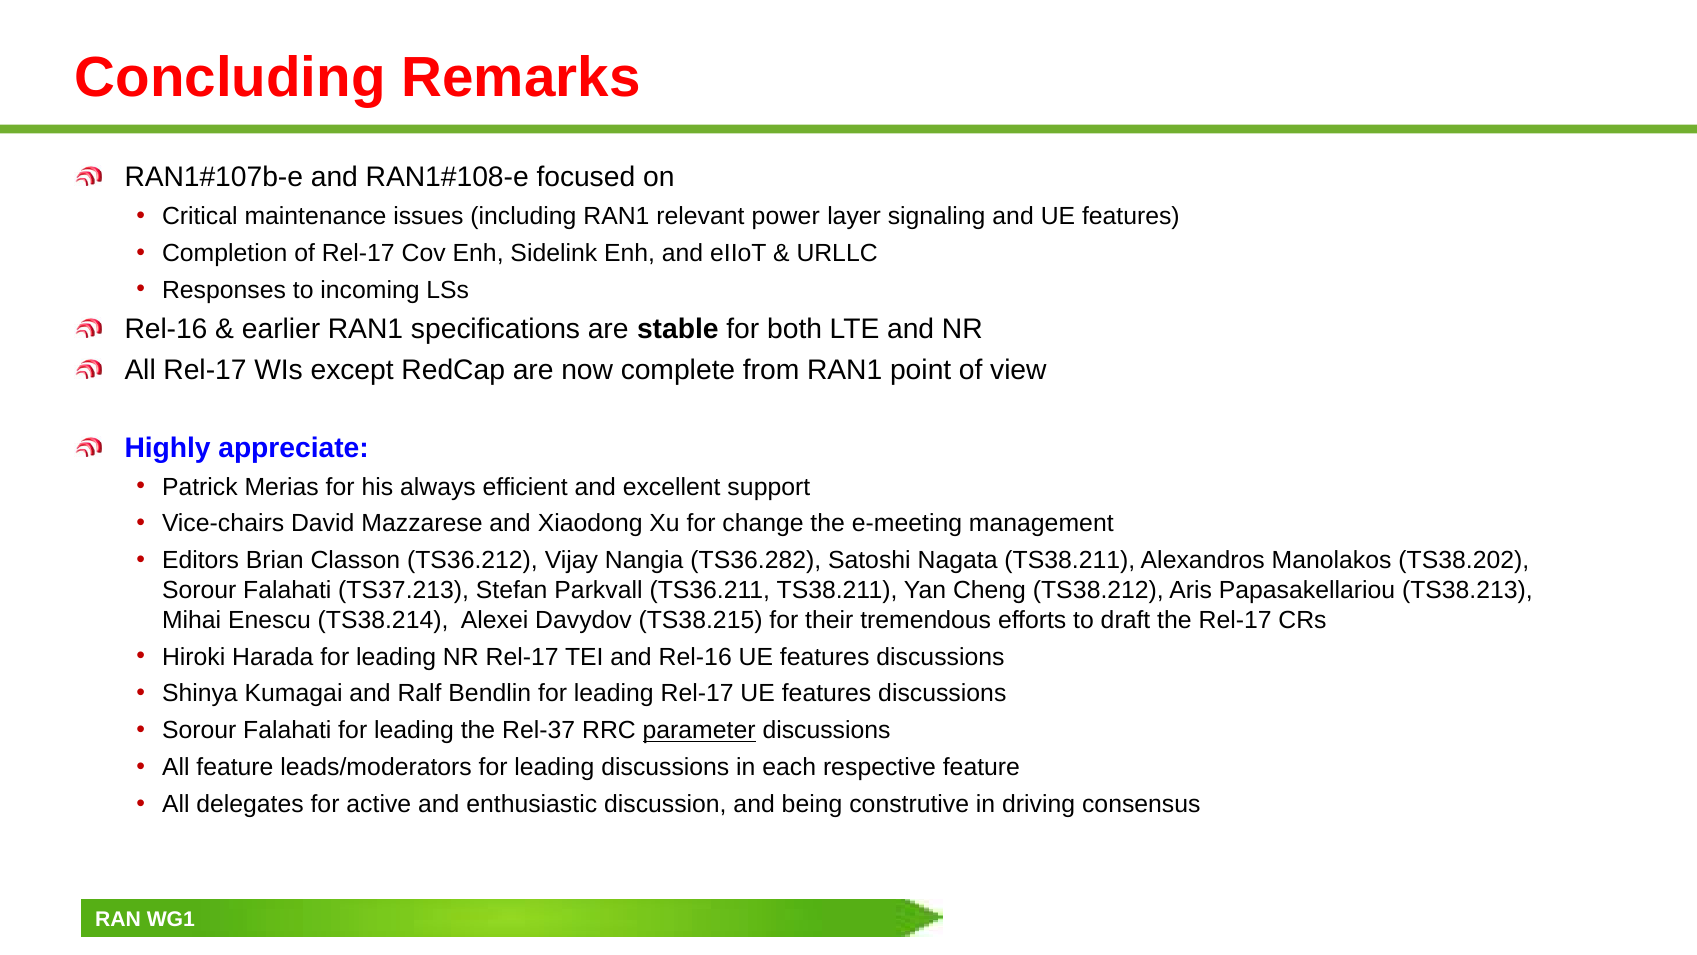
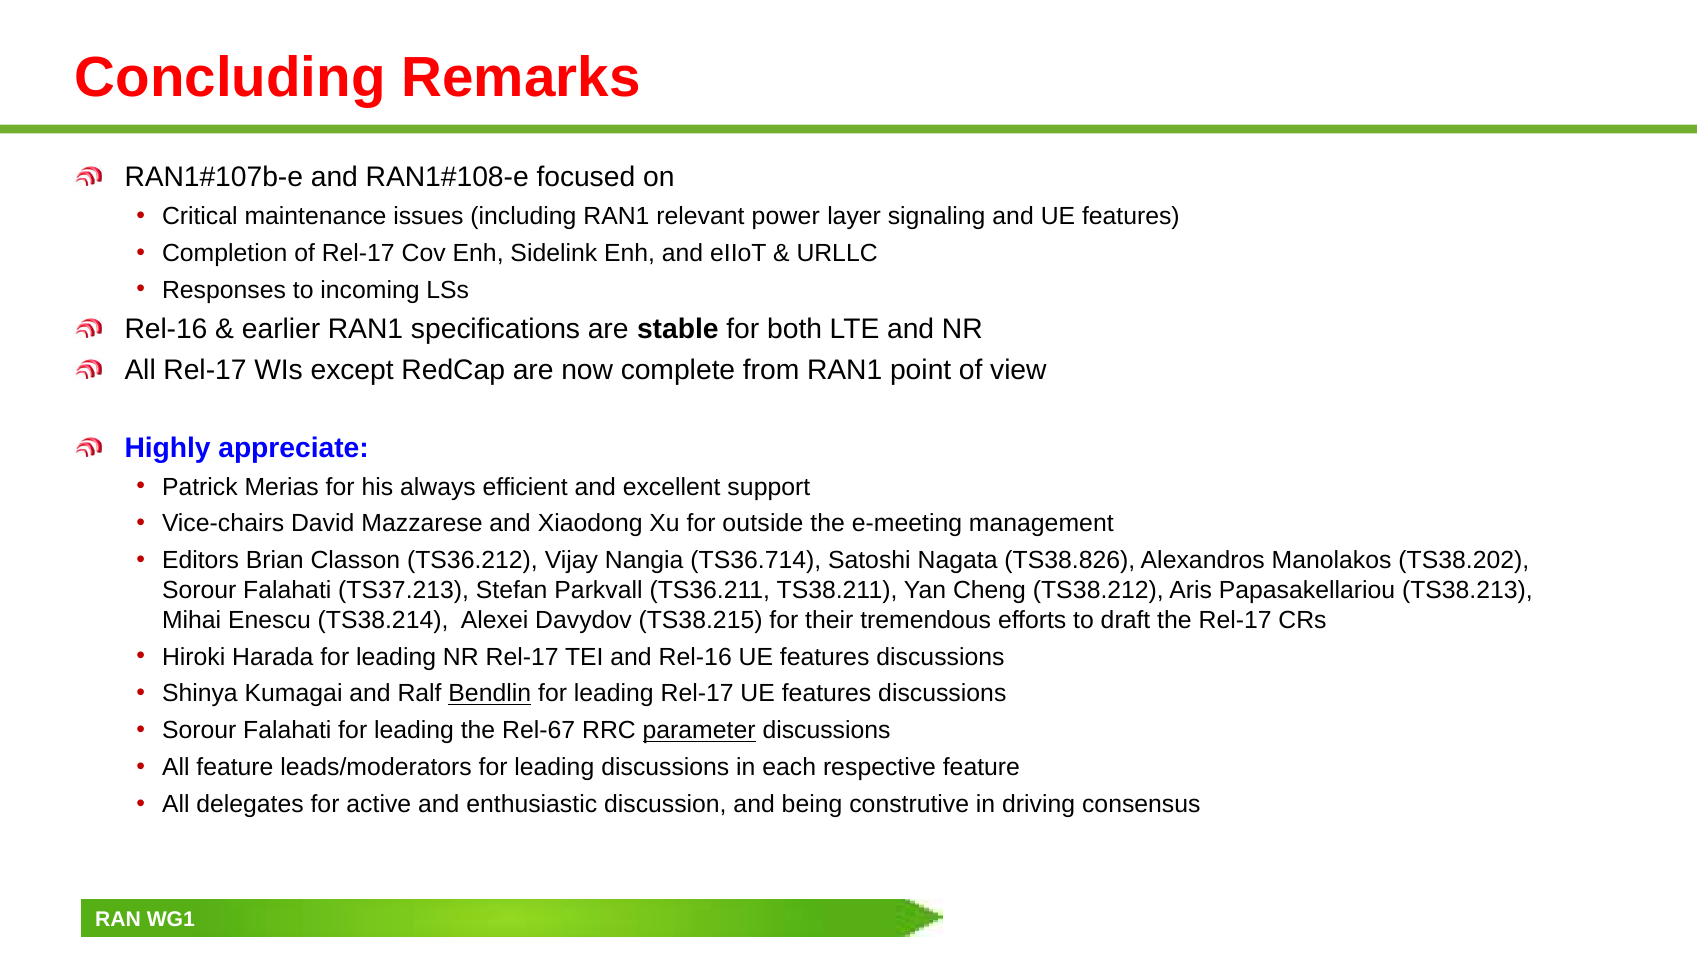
change: change -> outside
TS36.282: TS36.282 -> TS36.714
Nagata TS38.211: TS38.211 -> TS38.826
Bendlin underline: none -> present
Rel-37: Rel-37 -> Rel-67
